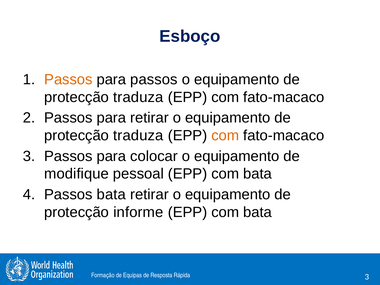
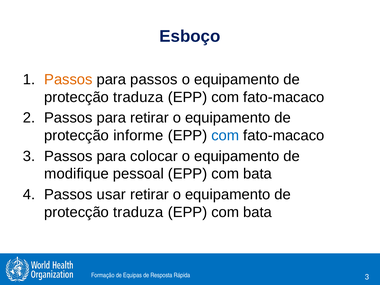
traduza at (138, 136): traduza -> informe
com at (225, 136) colour: orange -> blue
Passos bata: bata -> usar
informe at (138, 212): informe -> traduza
